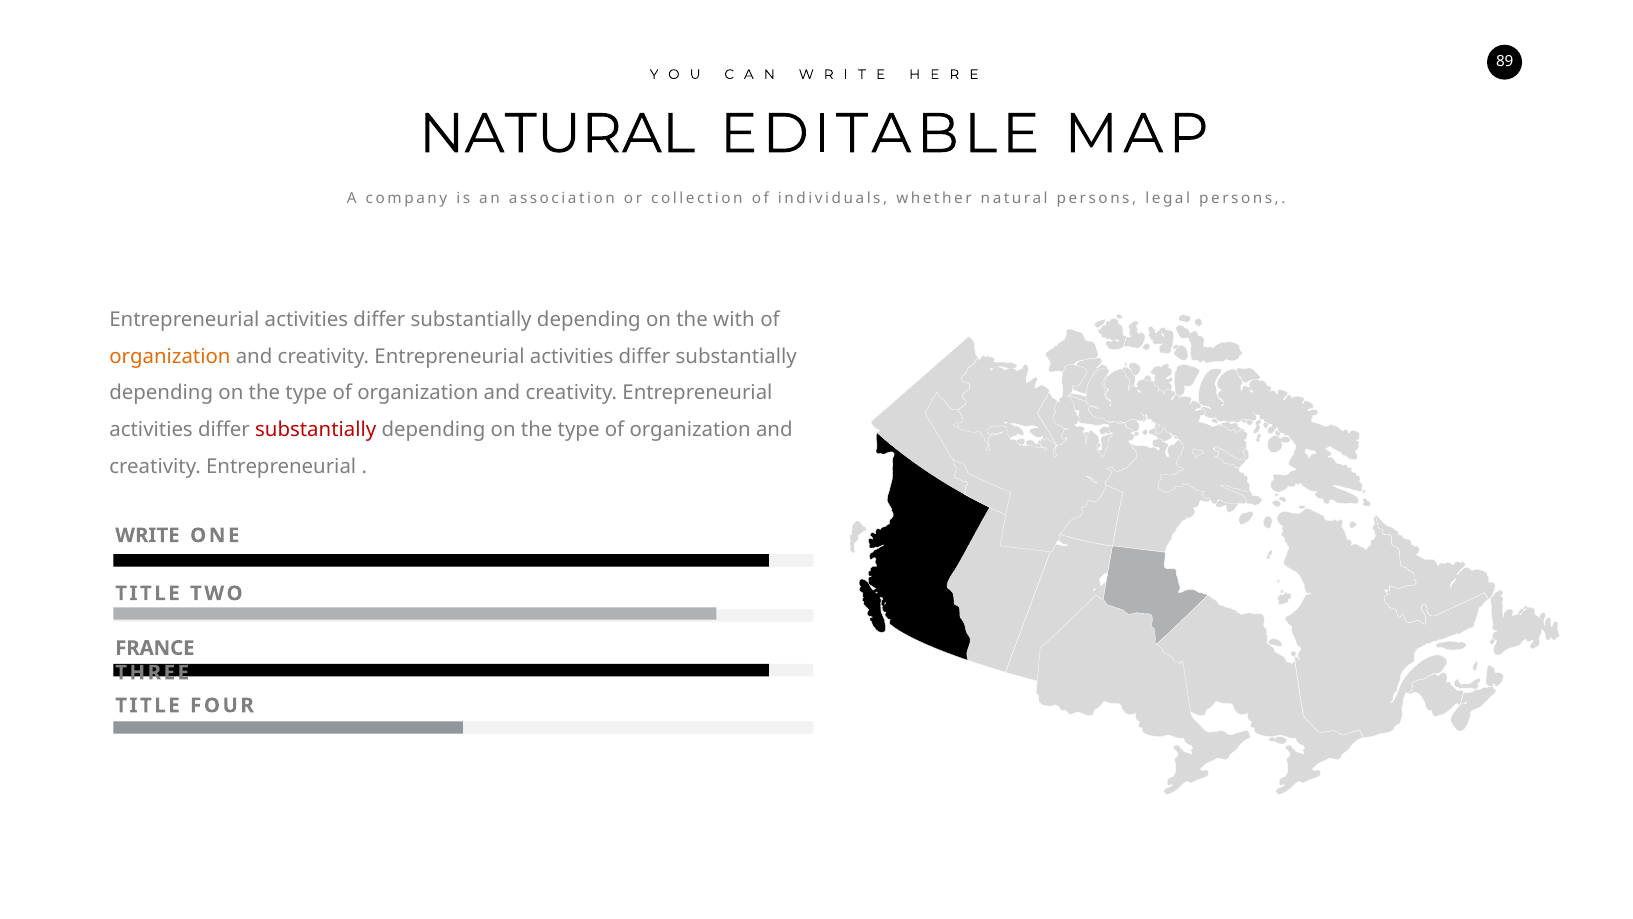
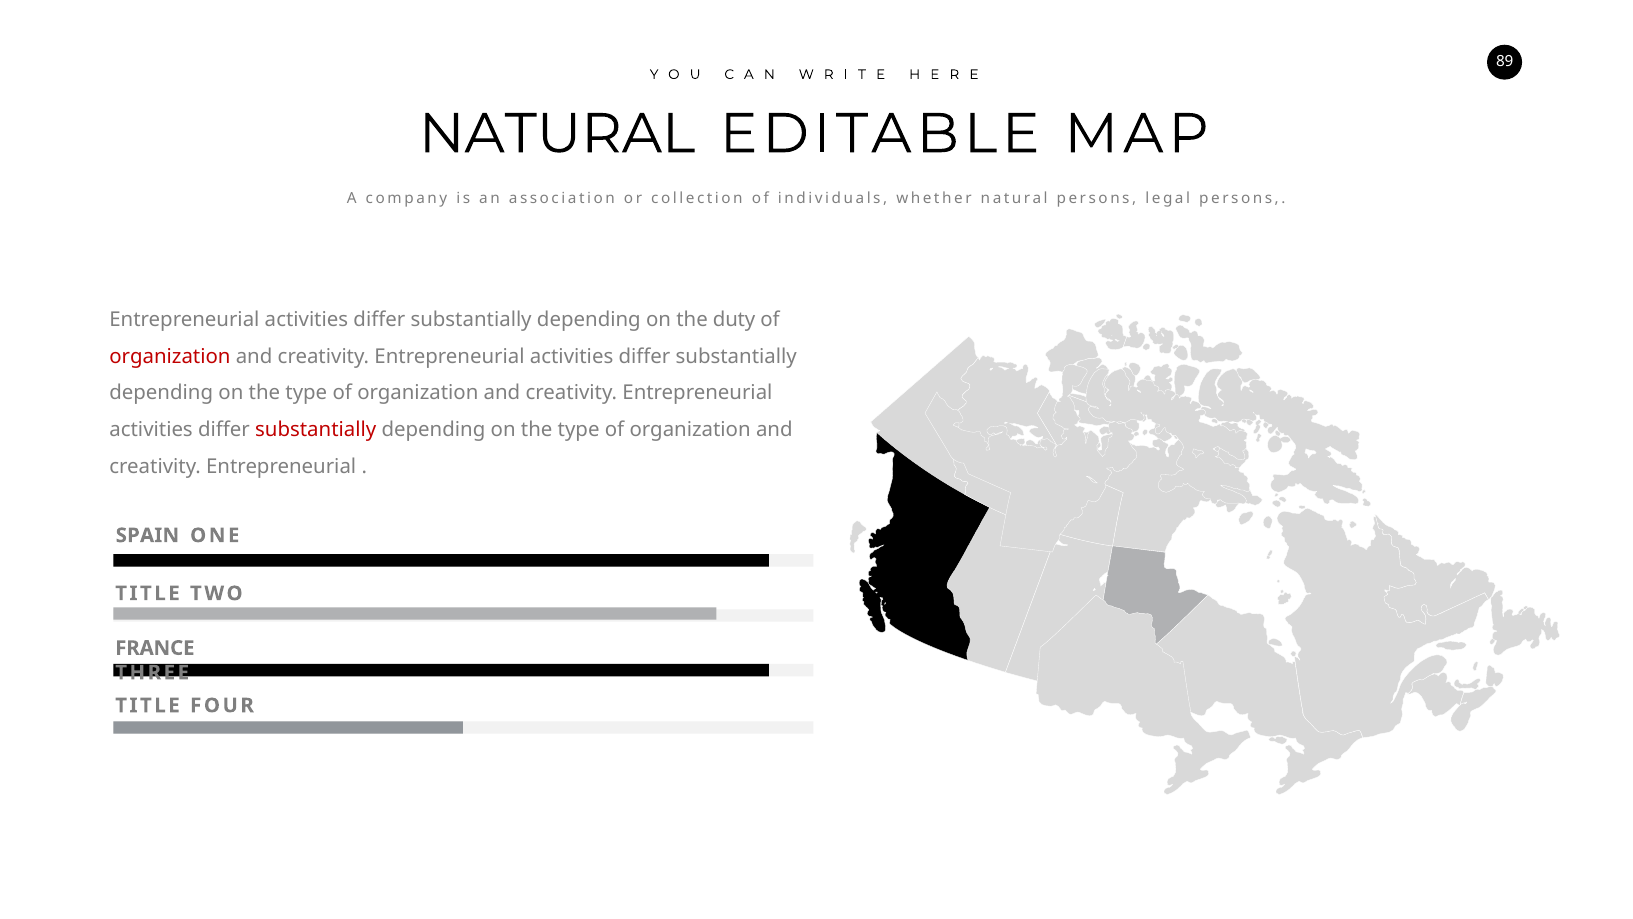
with: with -> duty
organization at (170, 356) colour: orange -> red
WRITE: WRITE -> SPAIN
